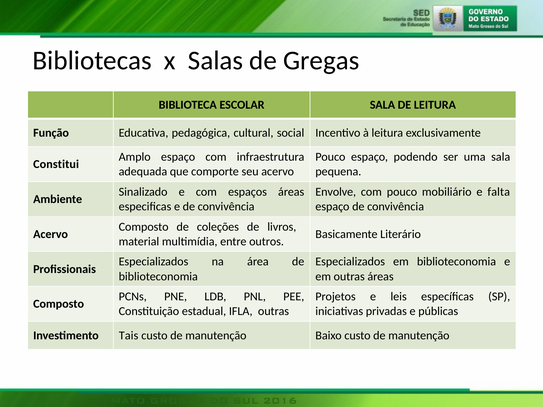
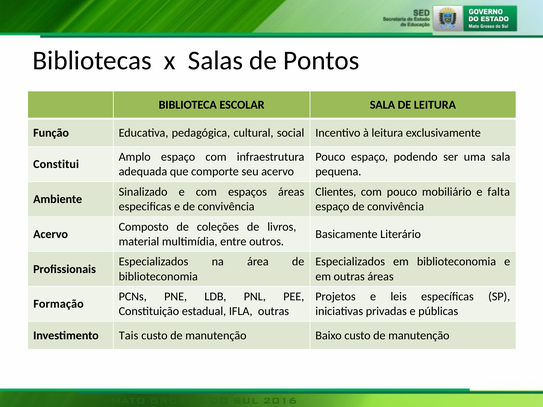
Gregas: Gregas -> Pontos
Envolve: Envolve -> Clientes
Composto at (59, 304): Composto -> Formação
